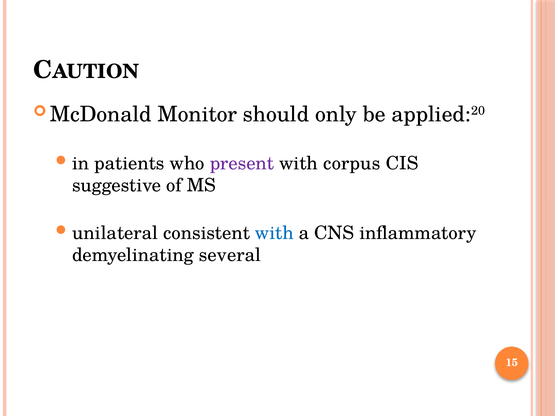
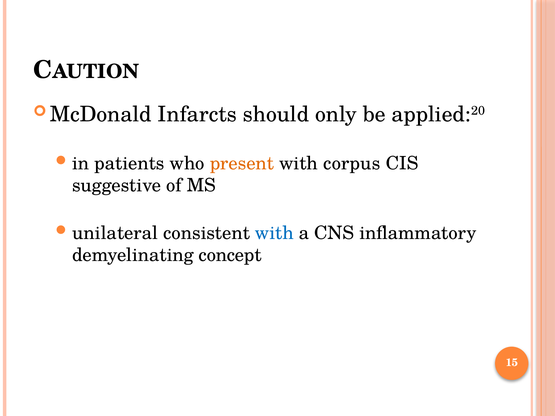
Monitor: Monitor -> Infarcts
present colour: purple -> orange
several: several -> concept
